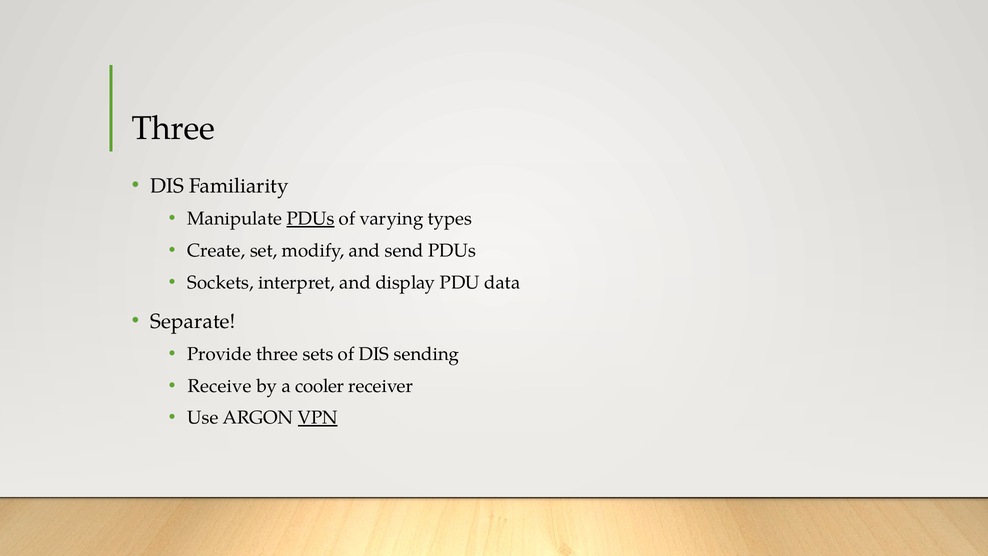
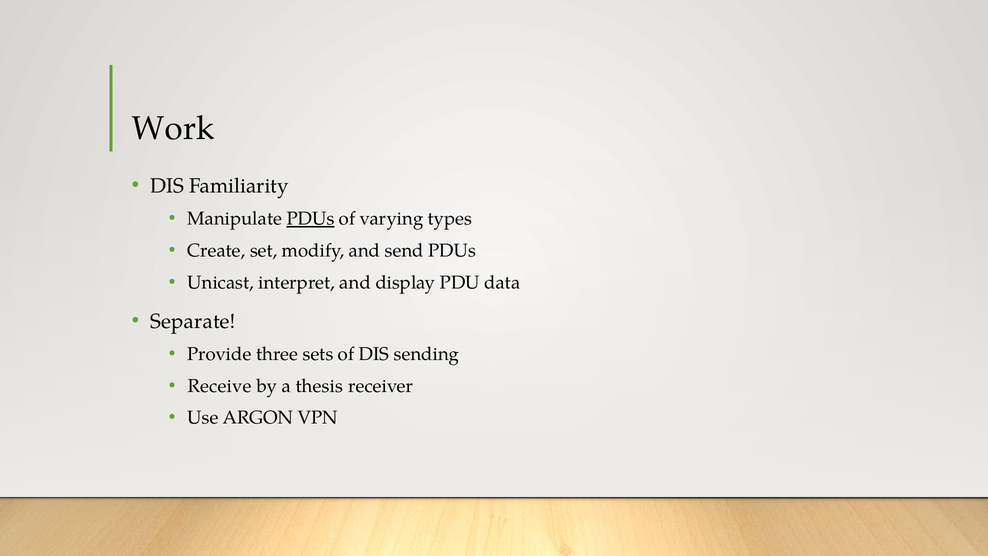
Three at (173, 129): Three -> Work
Sockets: Sockets -> Unicast
cooler: cooler -> thesis
VPN underline: present -> none
